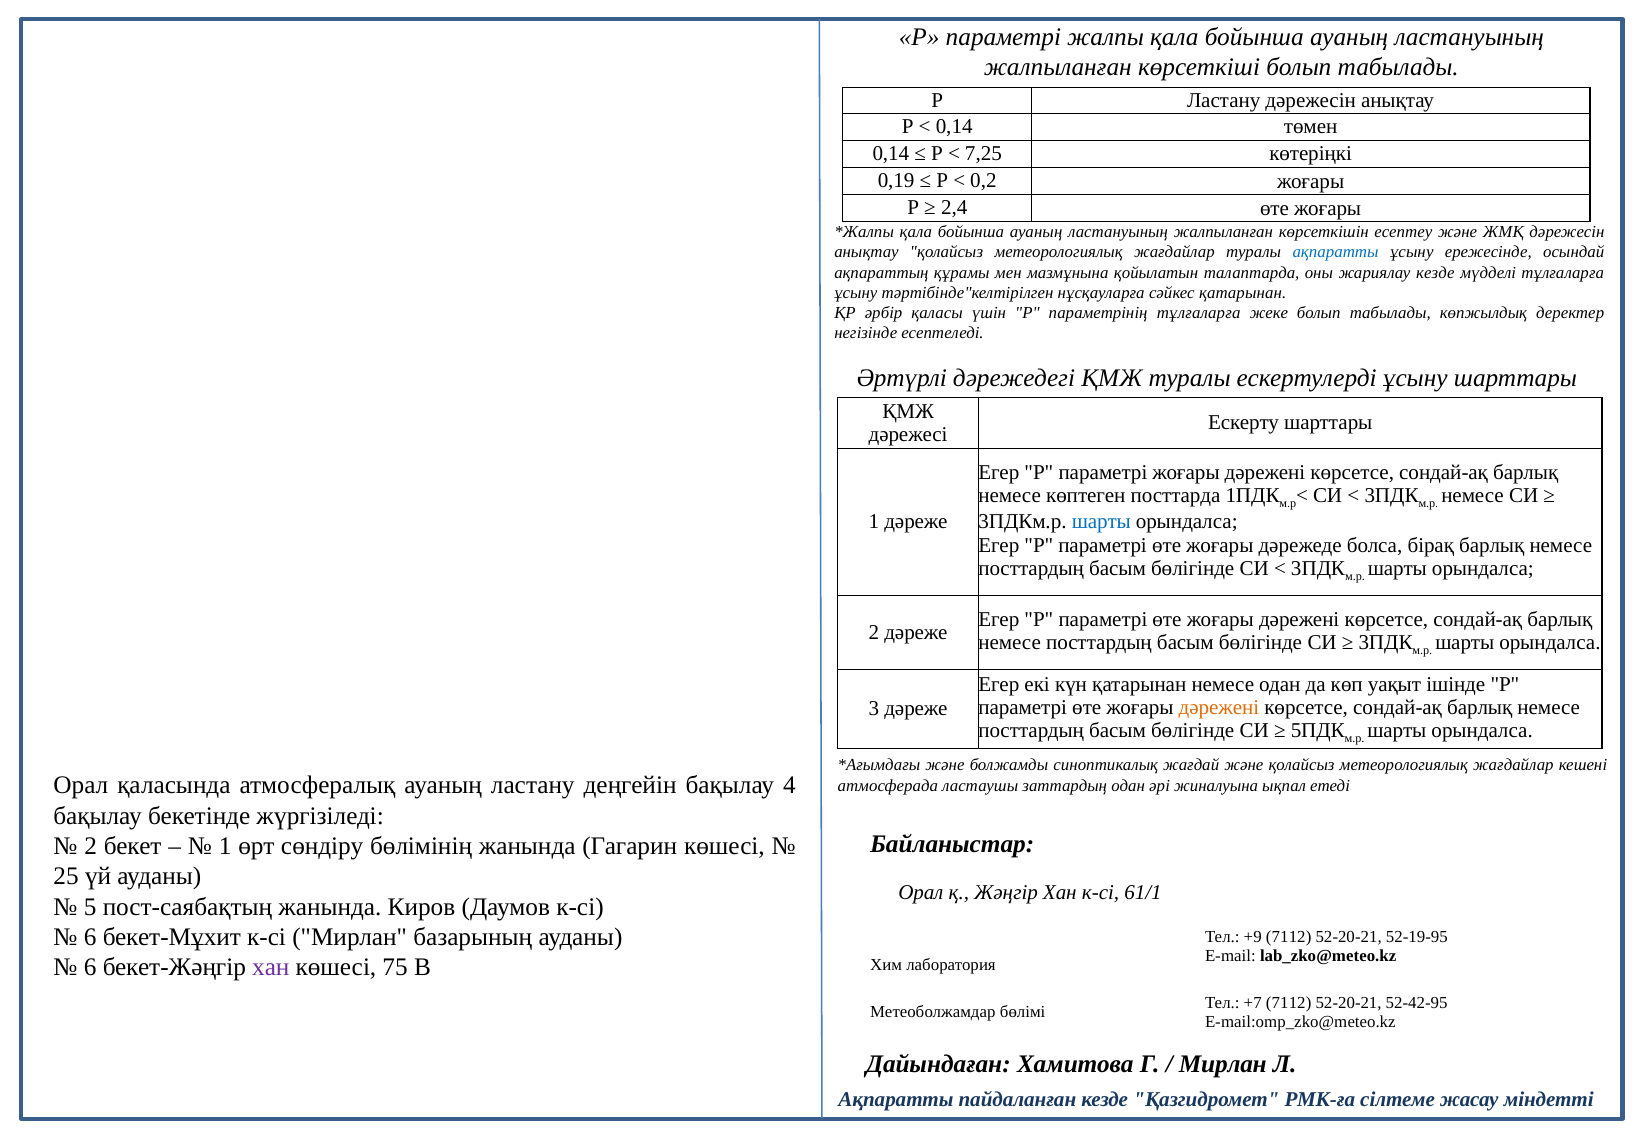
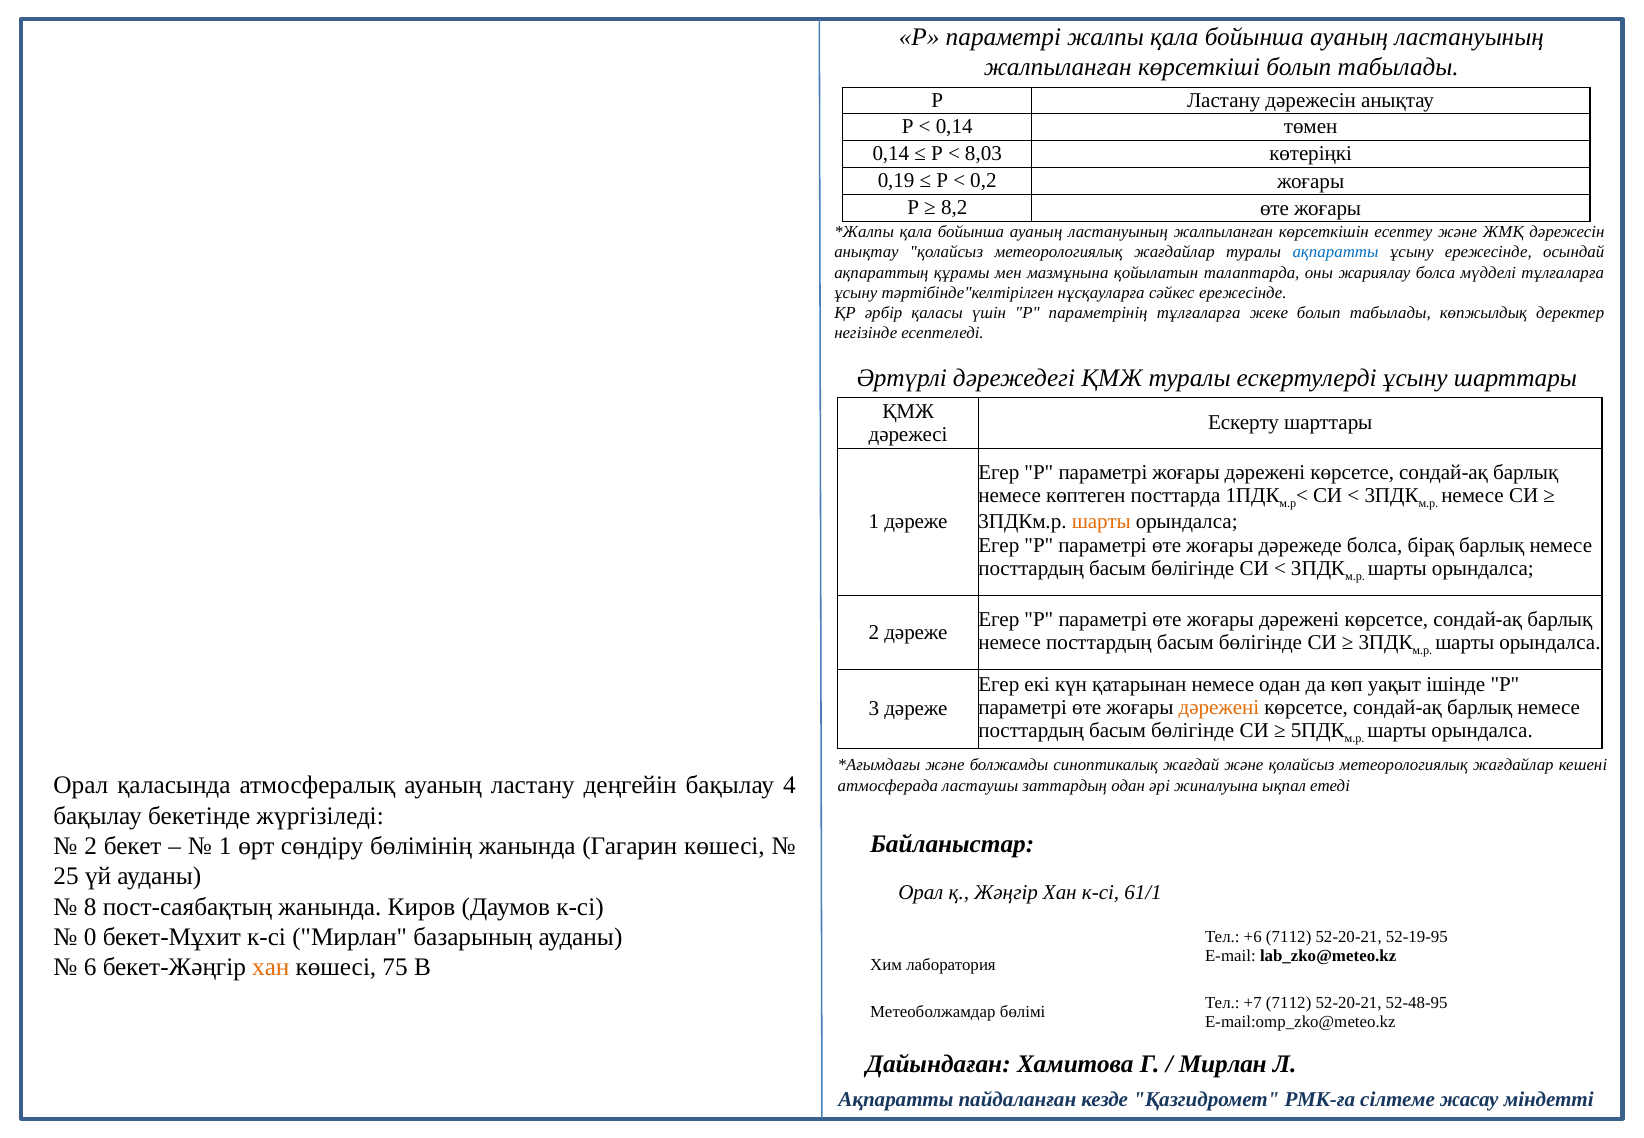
7,25: 7,25 -> 8,03
2,4: 2,4 -> 8,2
жариялау кезде: кезде -> болса
сәйкес қатарынан: қатарынан -> ережесінде
шарты at (1101, 522) colour: blue -> orange
5: 5 -> 8
6 at (90, 937): 6 -> 0
+9: +9 -> +6
хан at (271, 968) colour: purple -> orange
52-42-95: 52-42-95 -> 52-48-95
